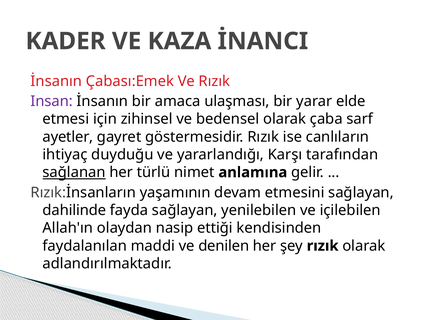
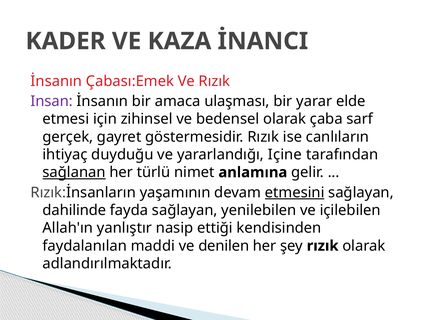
ayetler: ayetler -> gerçek
Karşı: Karşı -> Içine
etmesini underline: none -> present
olaydan: olaydan -> yanlıştır
